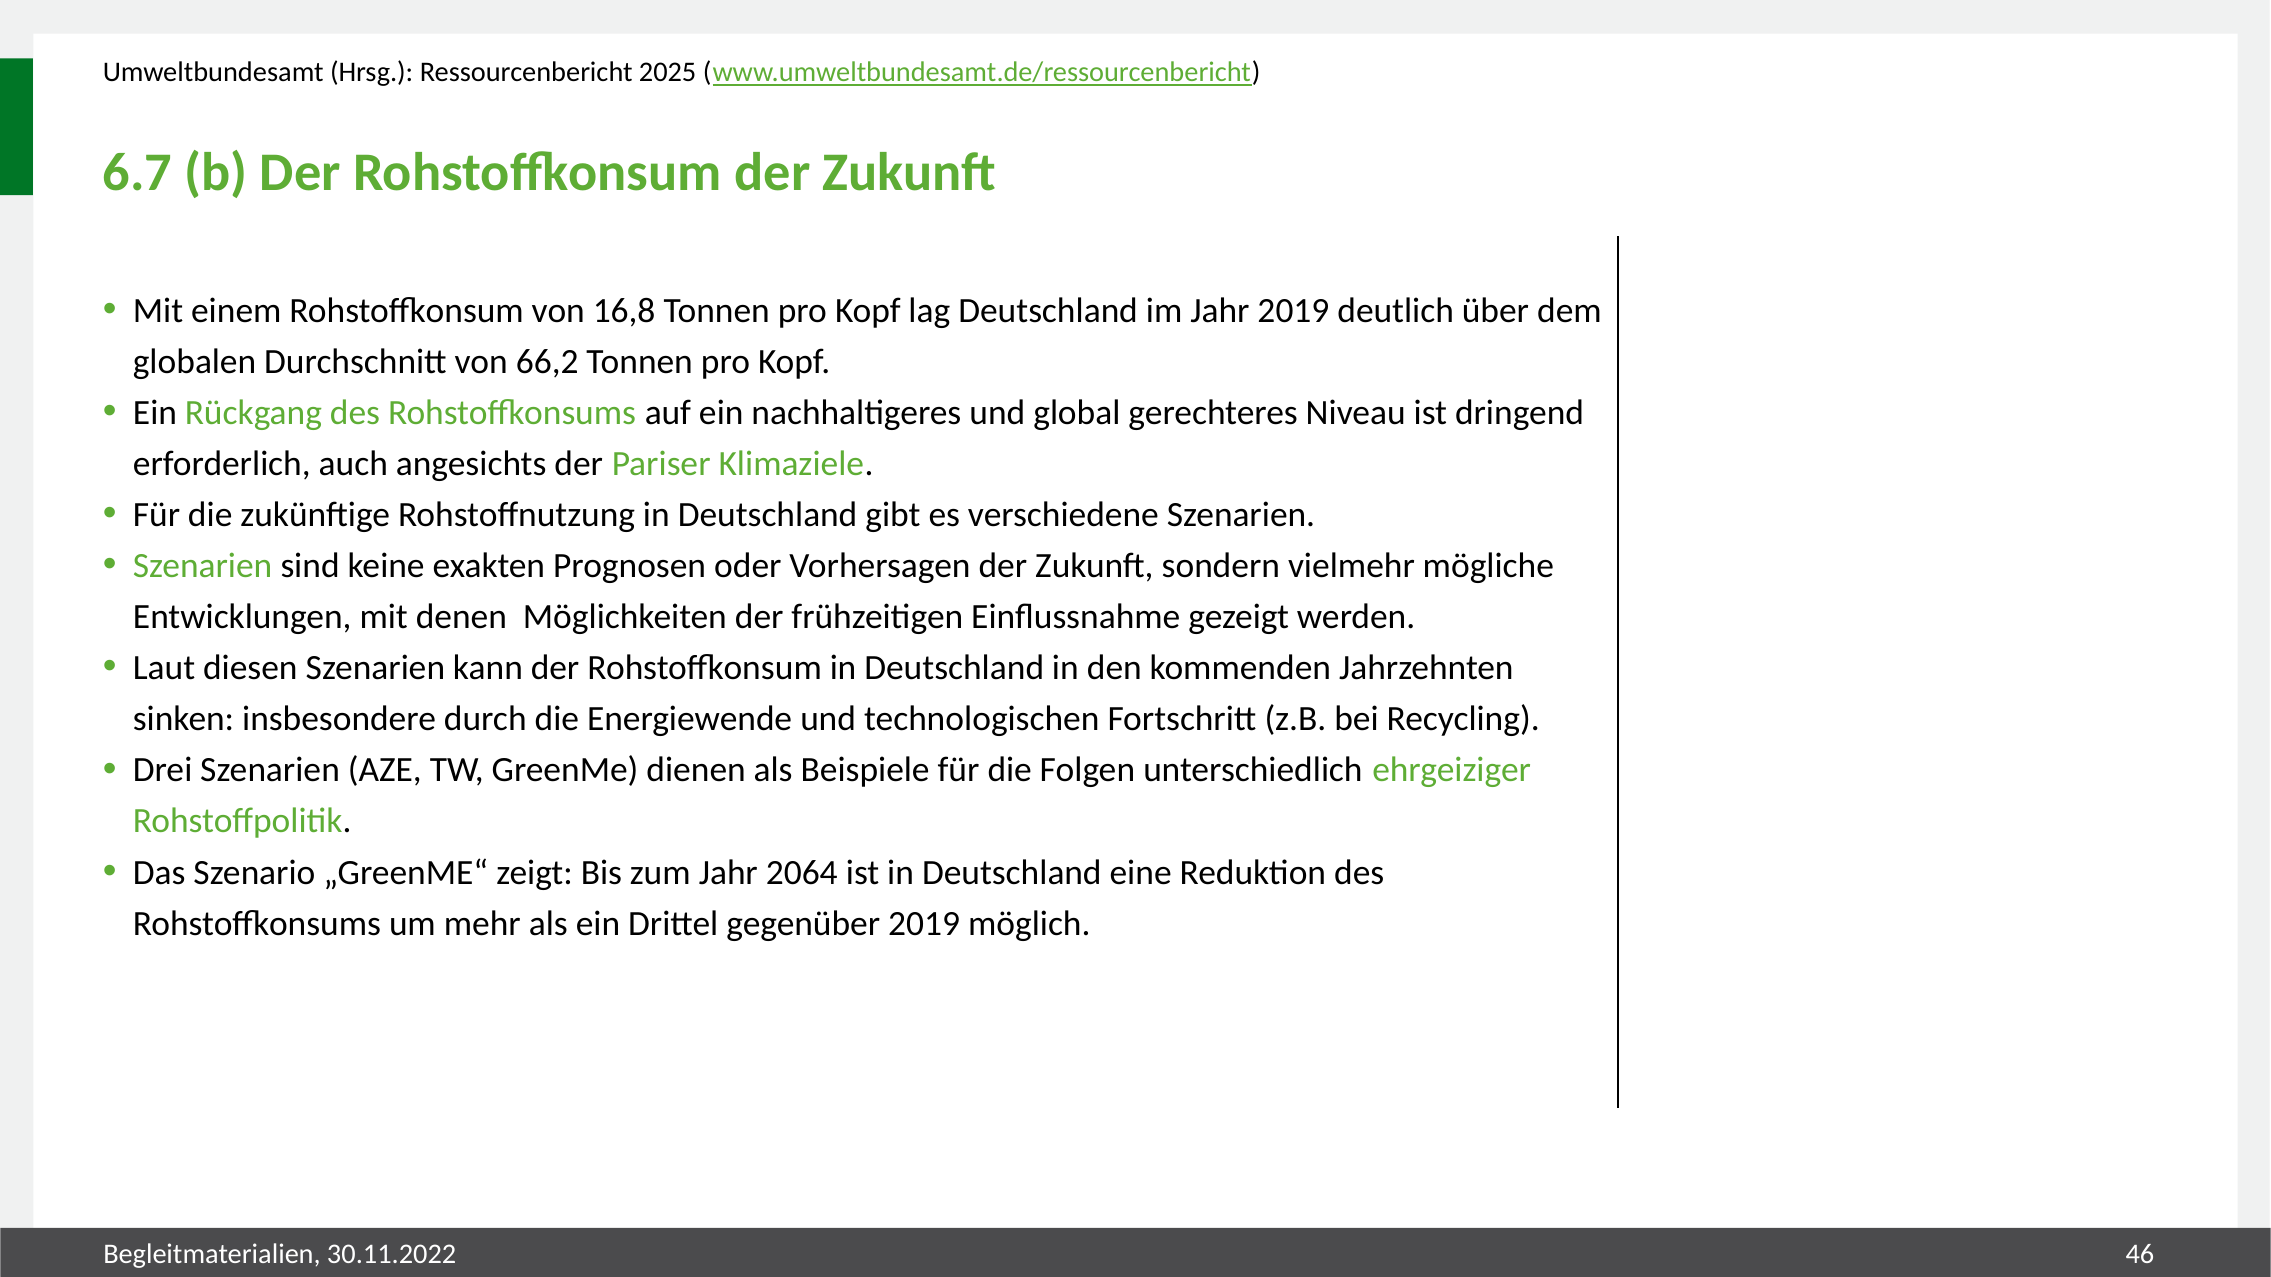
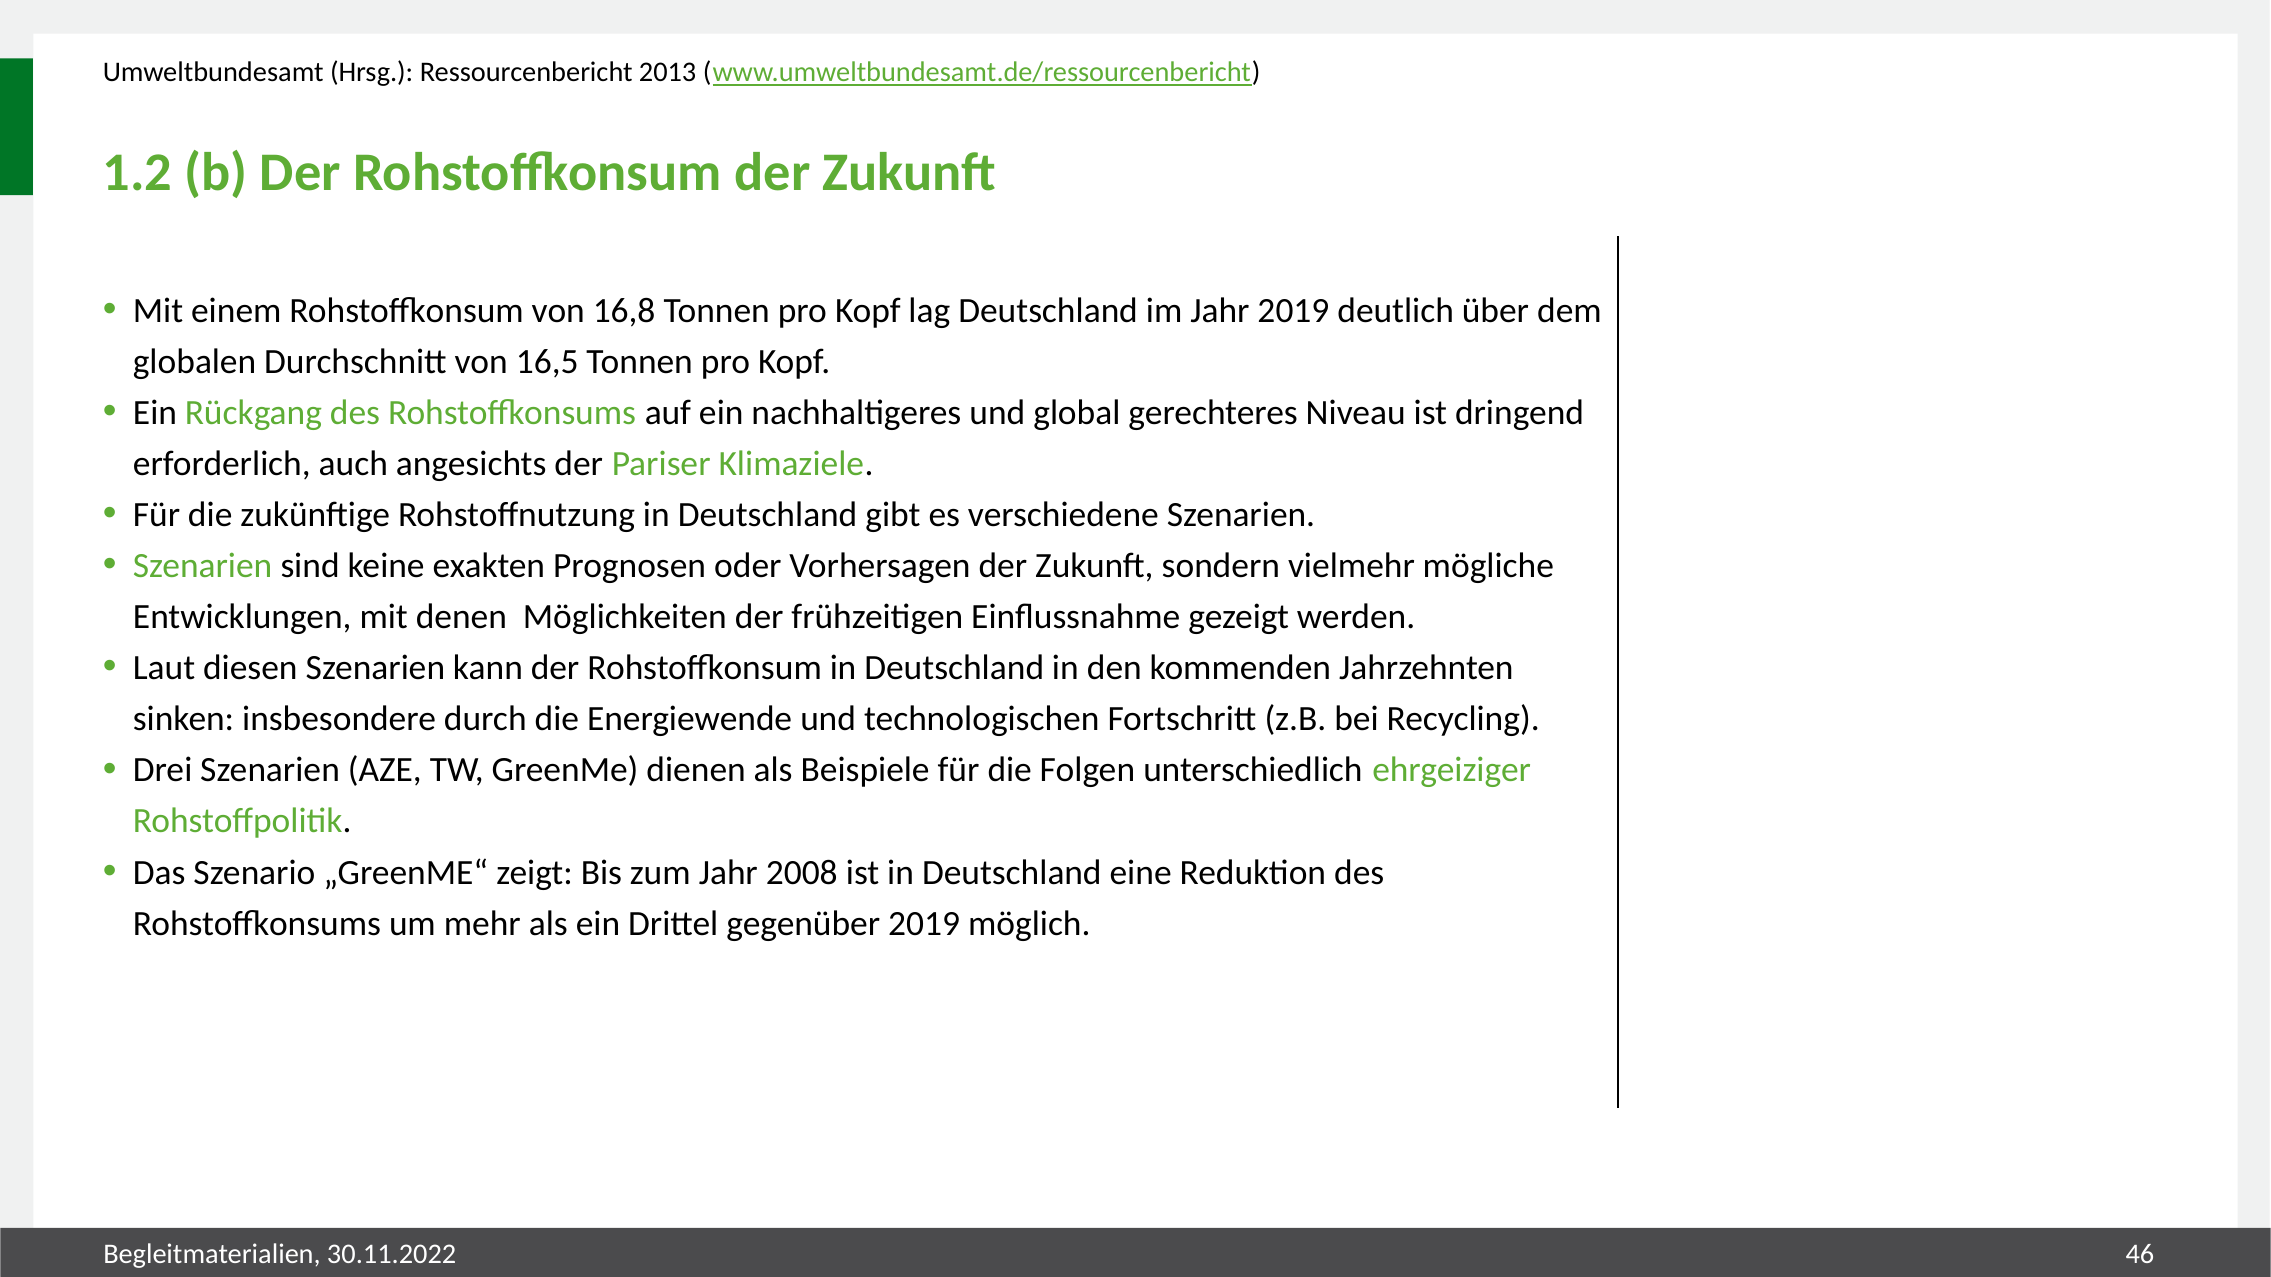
2025: 2025 -> 2013
6.7: 6.7 -> 1.2
66,2: 66,2 -> 16,5
2064: 2064 -> 2008
